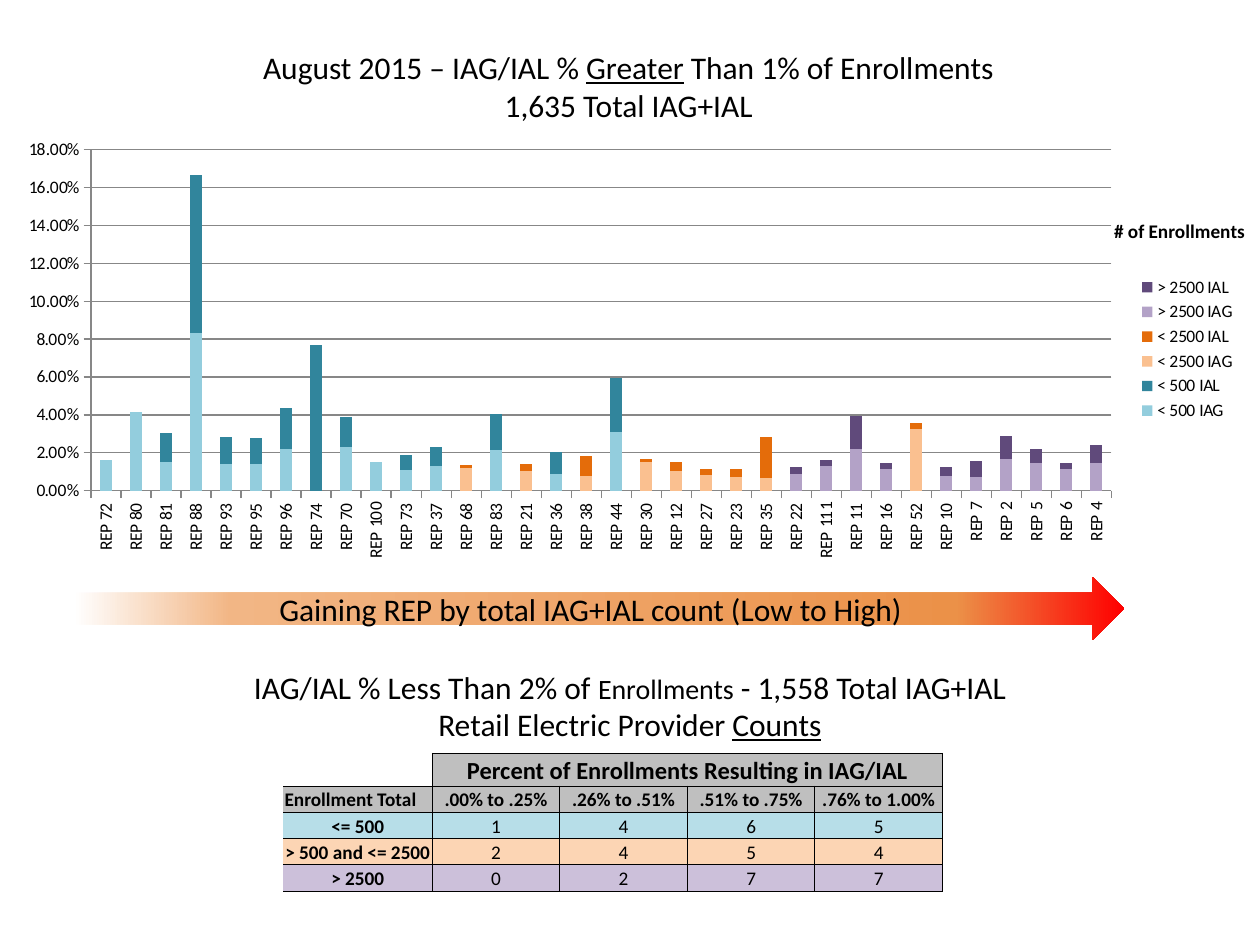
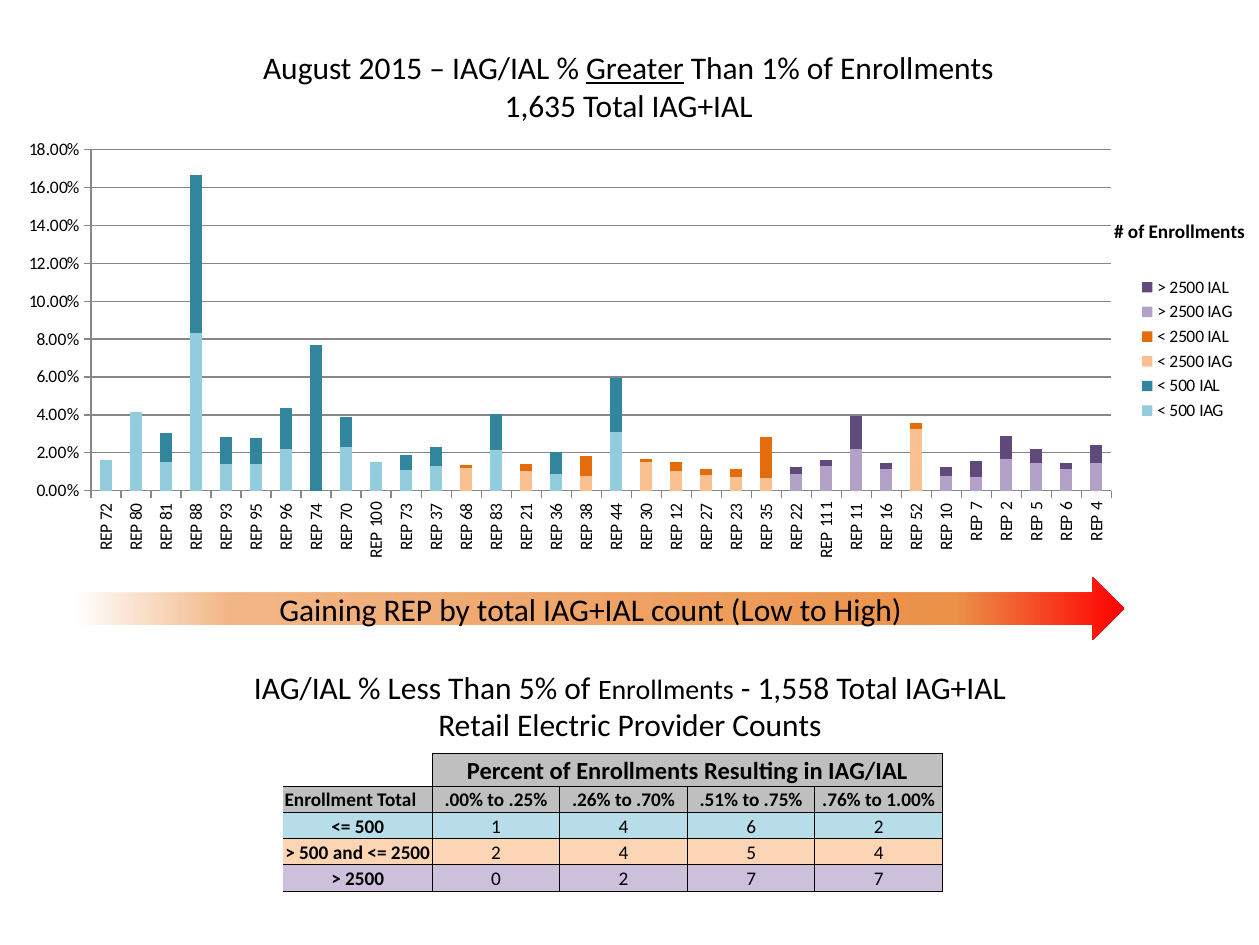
2%: 2% -> 5%
Counts underline: present -> none
to .51%: .51% -> .70%
6 5: 5 -> 2
